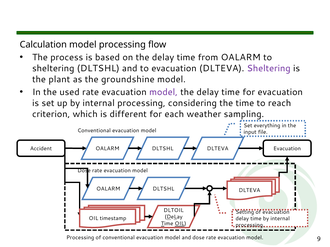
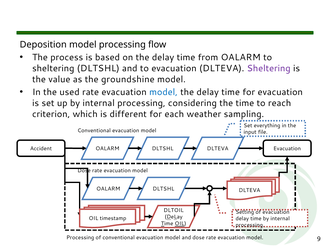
Calculation: Calculation -> Deposition
plant: plant -> value
model at (163, 92) colour: purple -> blue
